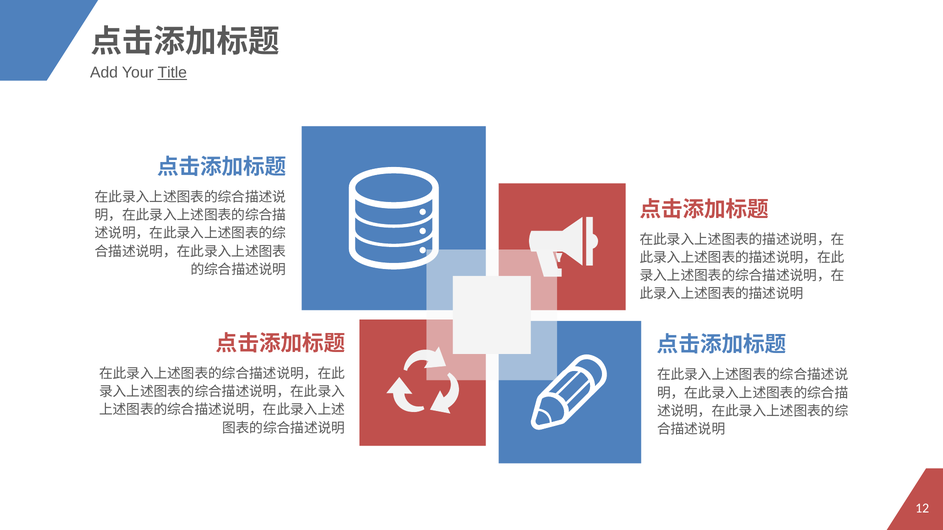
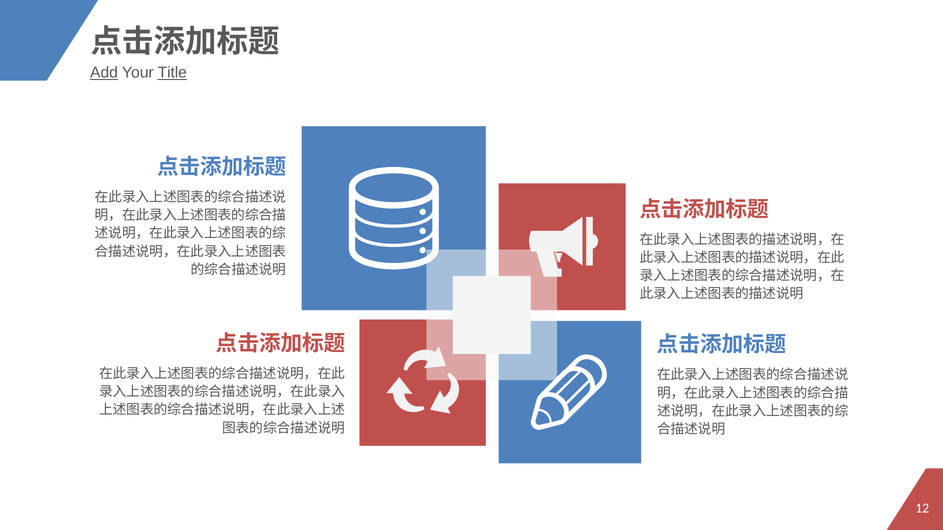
Add underline: none -> present
